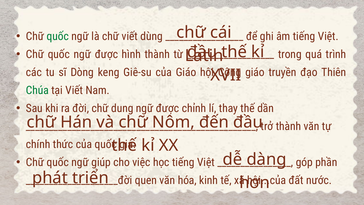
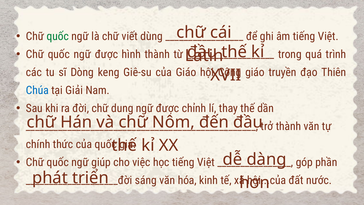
Chúa colour: green -> blue
tại Viết: Viết -> Giải
quen: quen -> sáng
